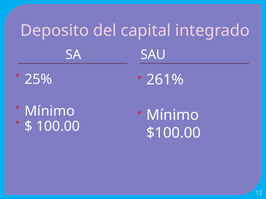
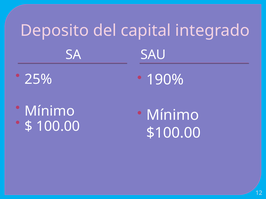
261%: 261% -> 190%
